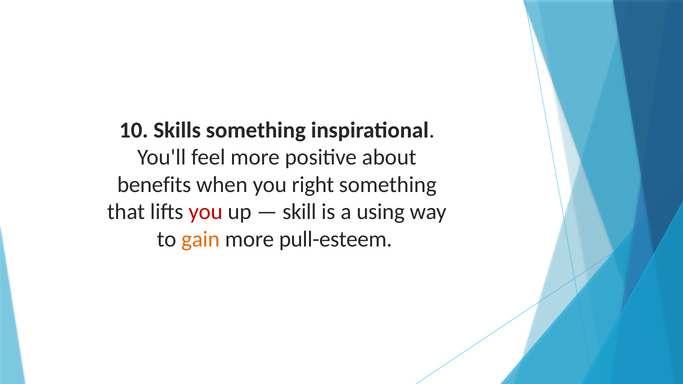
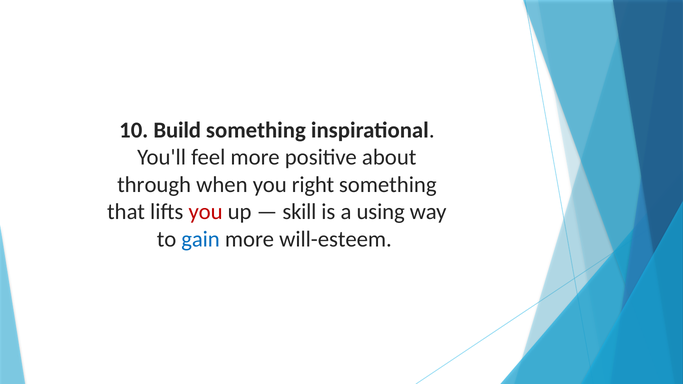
Skills: Skills -> Build
benefits: benefits -> through
gain colour: orange -> blue
pull-esteem: pull-esteem -> will-esteem
